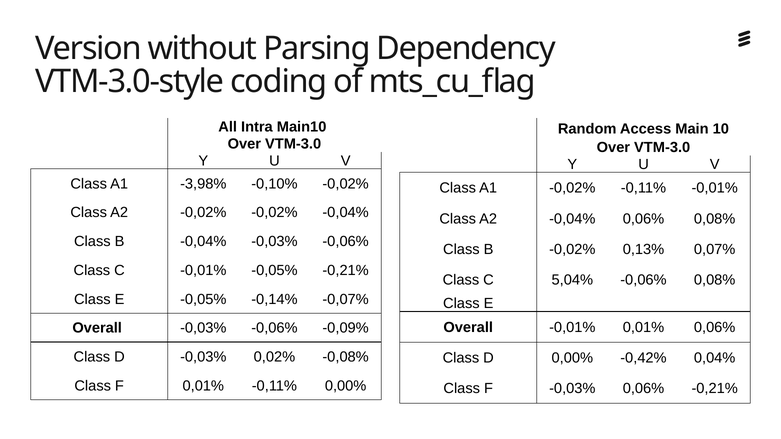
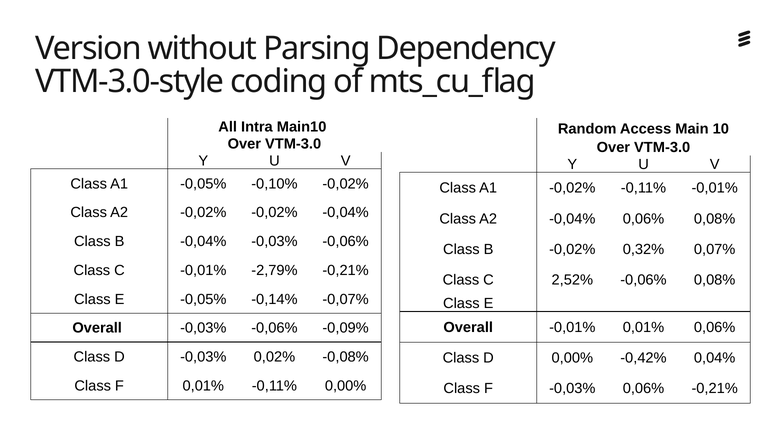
A1 -3,98%: -3,98% -> -0,05%
0,13%: 0,13% -> 0,32%
-0,01% -0,05%: -0,05% -> -2,79%
5,04%: 5,04% -> 2,52%
